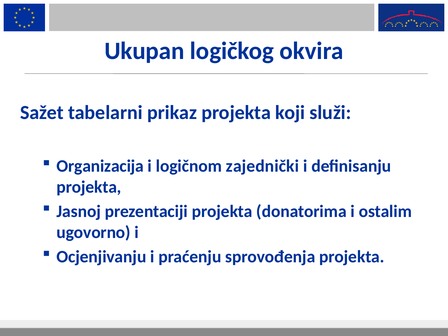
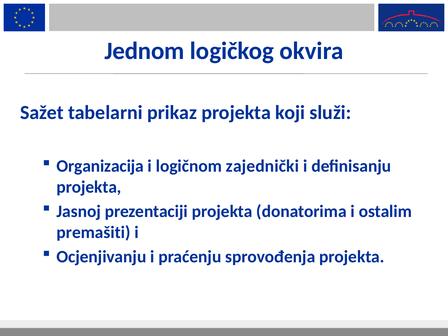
Ukupan: Ukupan -> Jednom
ugovorno: ugovorno -> premašiti
